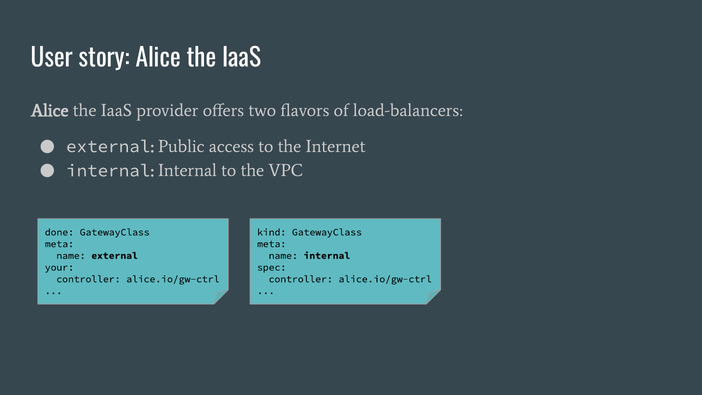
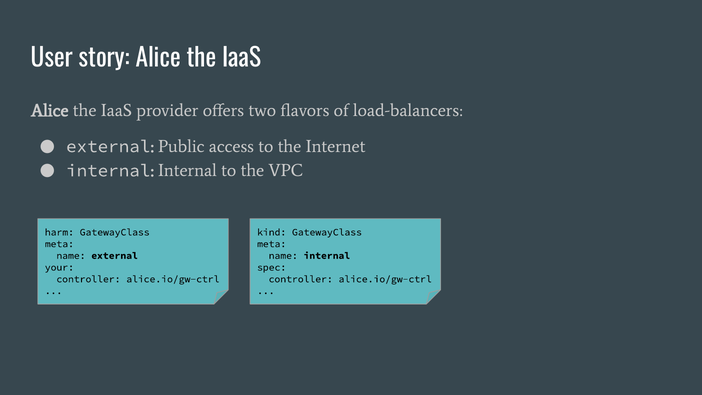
done: done -> harm
